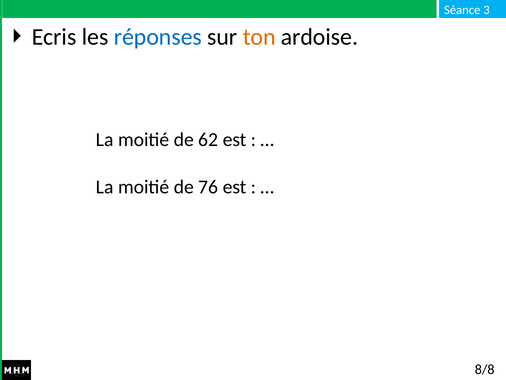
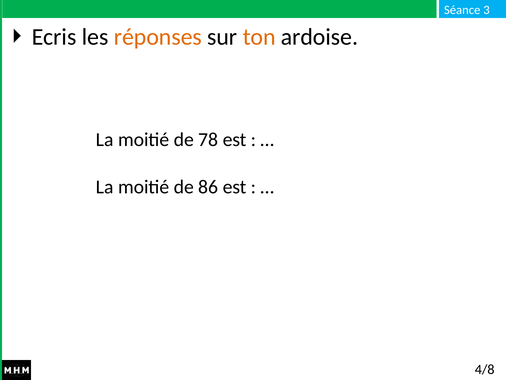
réponses colour: blue -> orange
62: 62 -> 78
76: 76 -> 86
8/8: 8/8 -> 4/8
